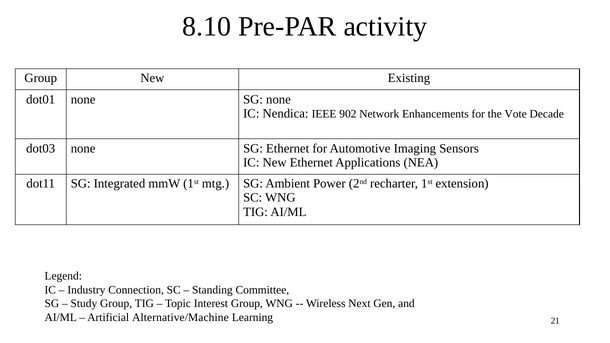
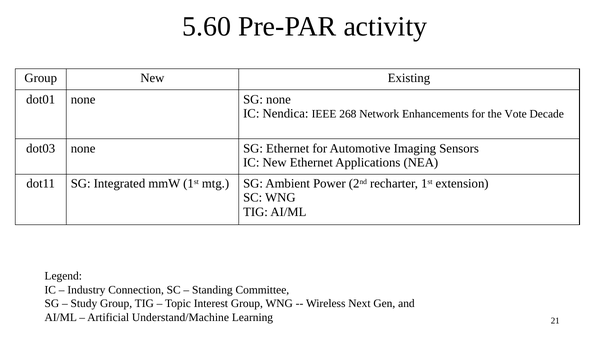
8.10: 8.10 -> 5.60
902: 902 -> 268
Alternative/Machine: Alternative/Machine -> Understand/Machine
